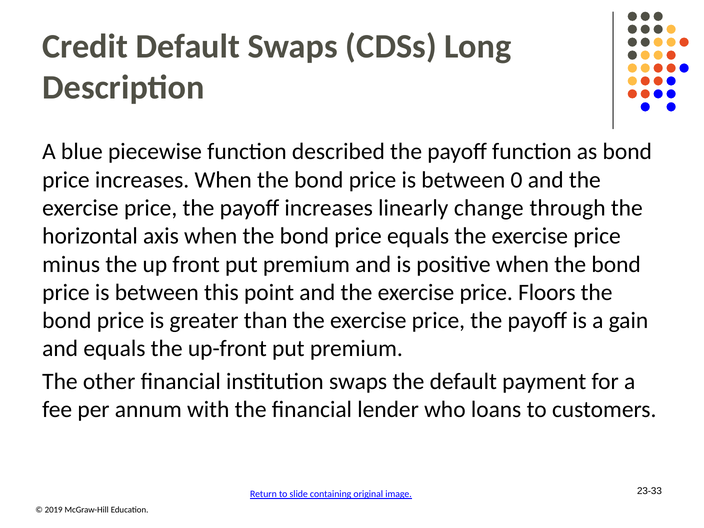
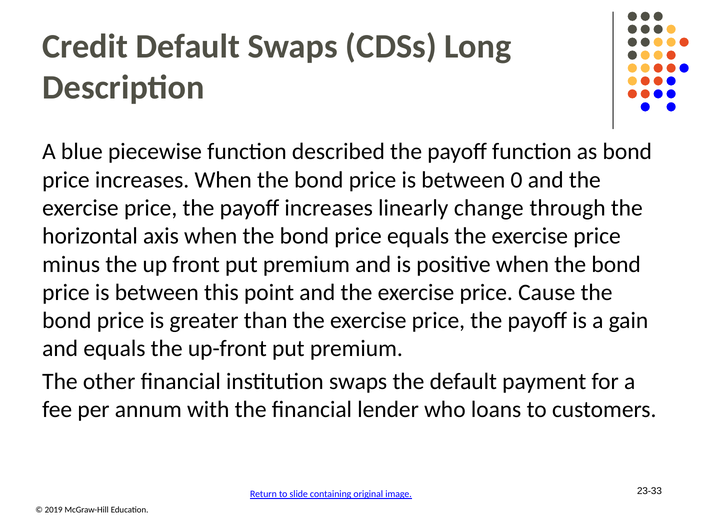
Floors: Floors -> Cause
